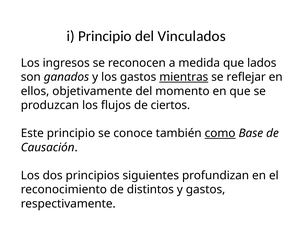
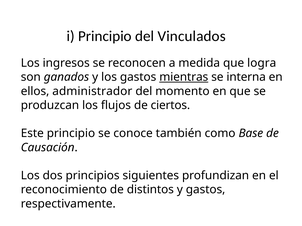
lados: lados -> logra
reflejar: reflejar -> interna
objetivamente: objetivamente -> administrador
como underline: present -> none
